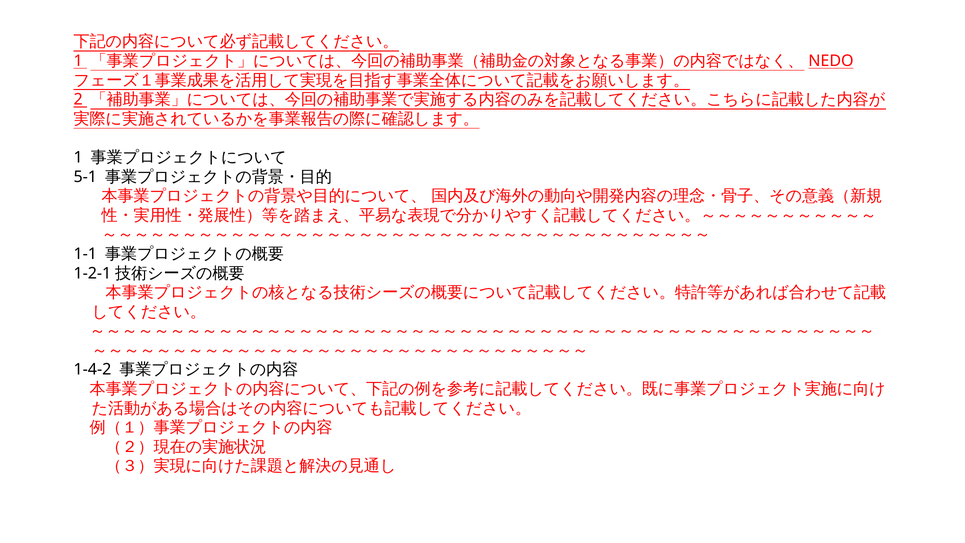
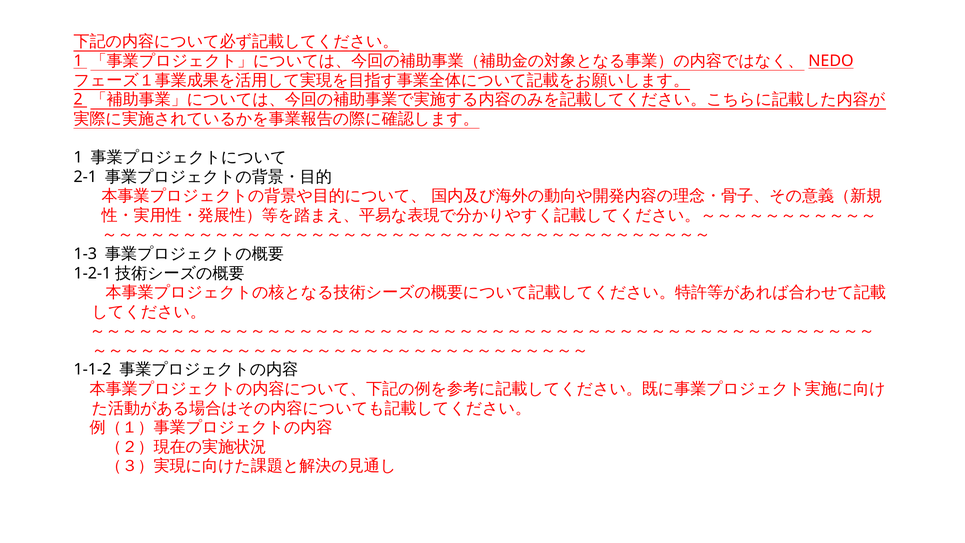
5-1: 5-1 -> 2-1
1-1: 1-1 -> 1-3
1-4-2: 1-4-2 -> 1-1-2
